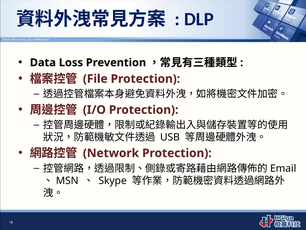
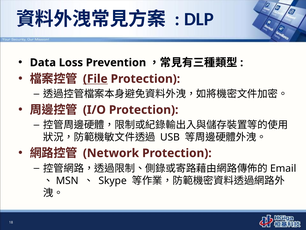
File underline: none -> present
